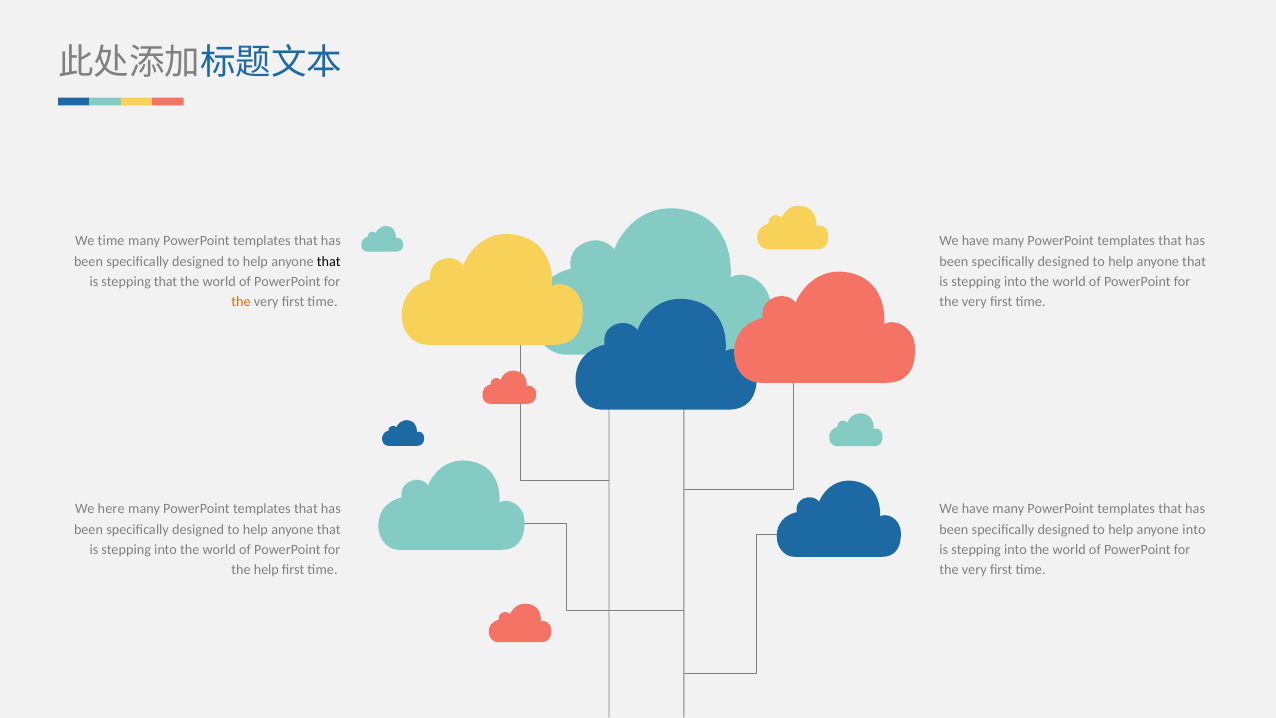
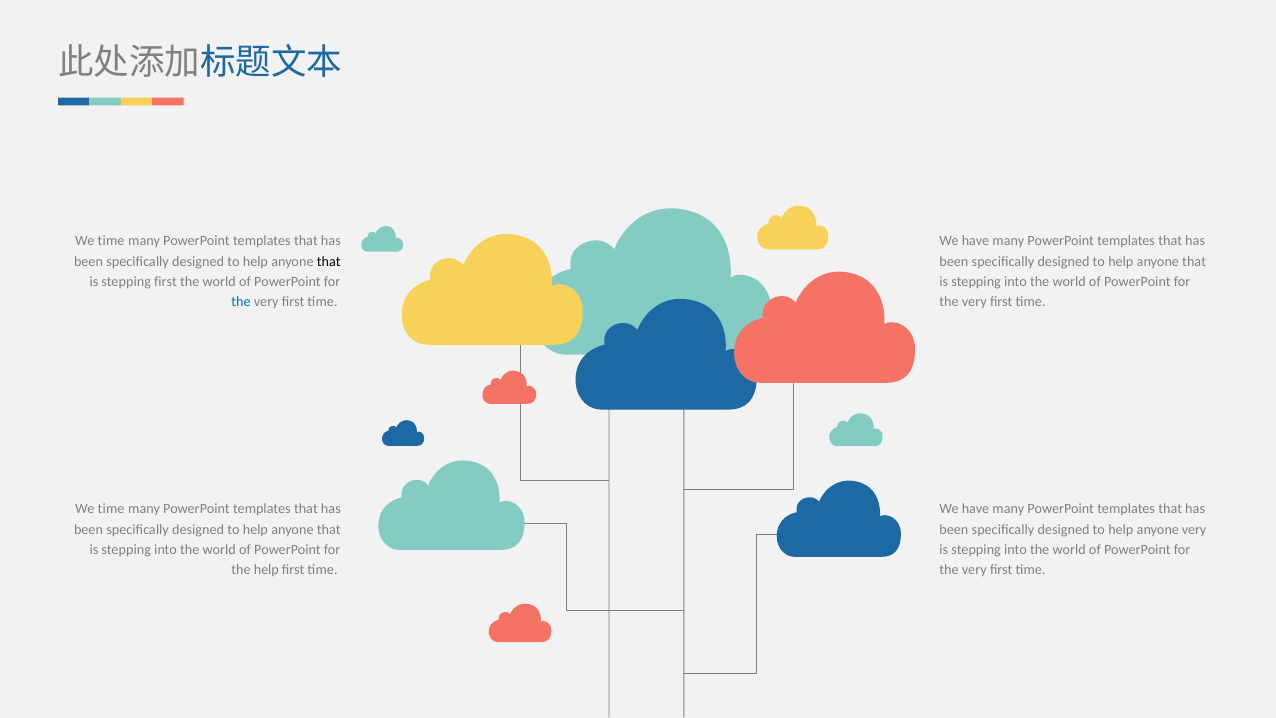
stepping that: that -> first
the at (241, 302) colour: orange -> blue
here at (111, 509): here -> time
anyone into: into -> very
